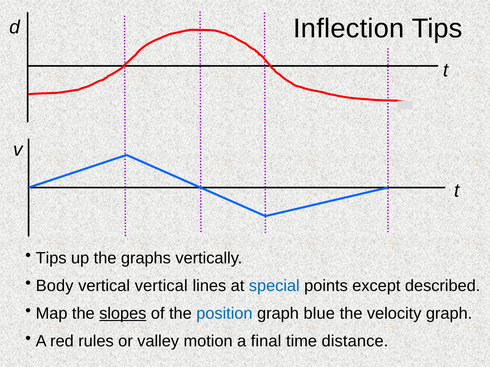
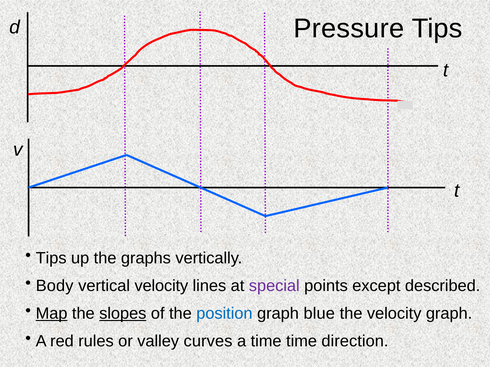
Inflection: Inflection -> Pressure
vertical vertical: vertical -> velocity
special colour: blue -> purple
Map underline: none -> present
motion: motion -> curves
a final: final -> time
distance: distance -> direction
